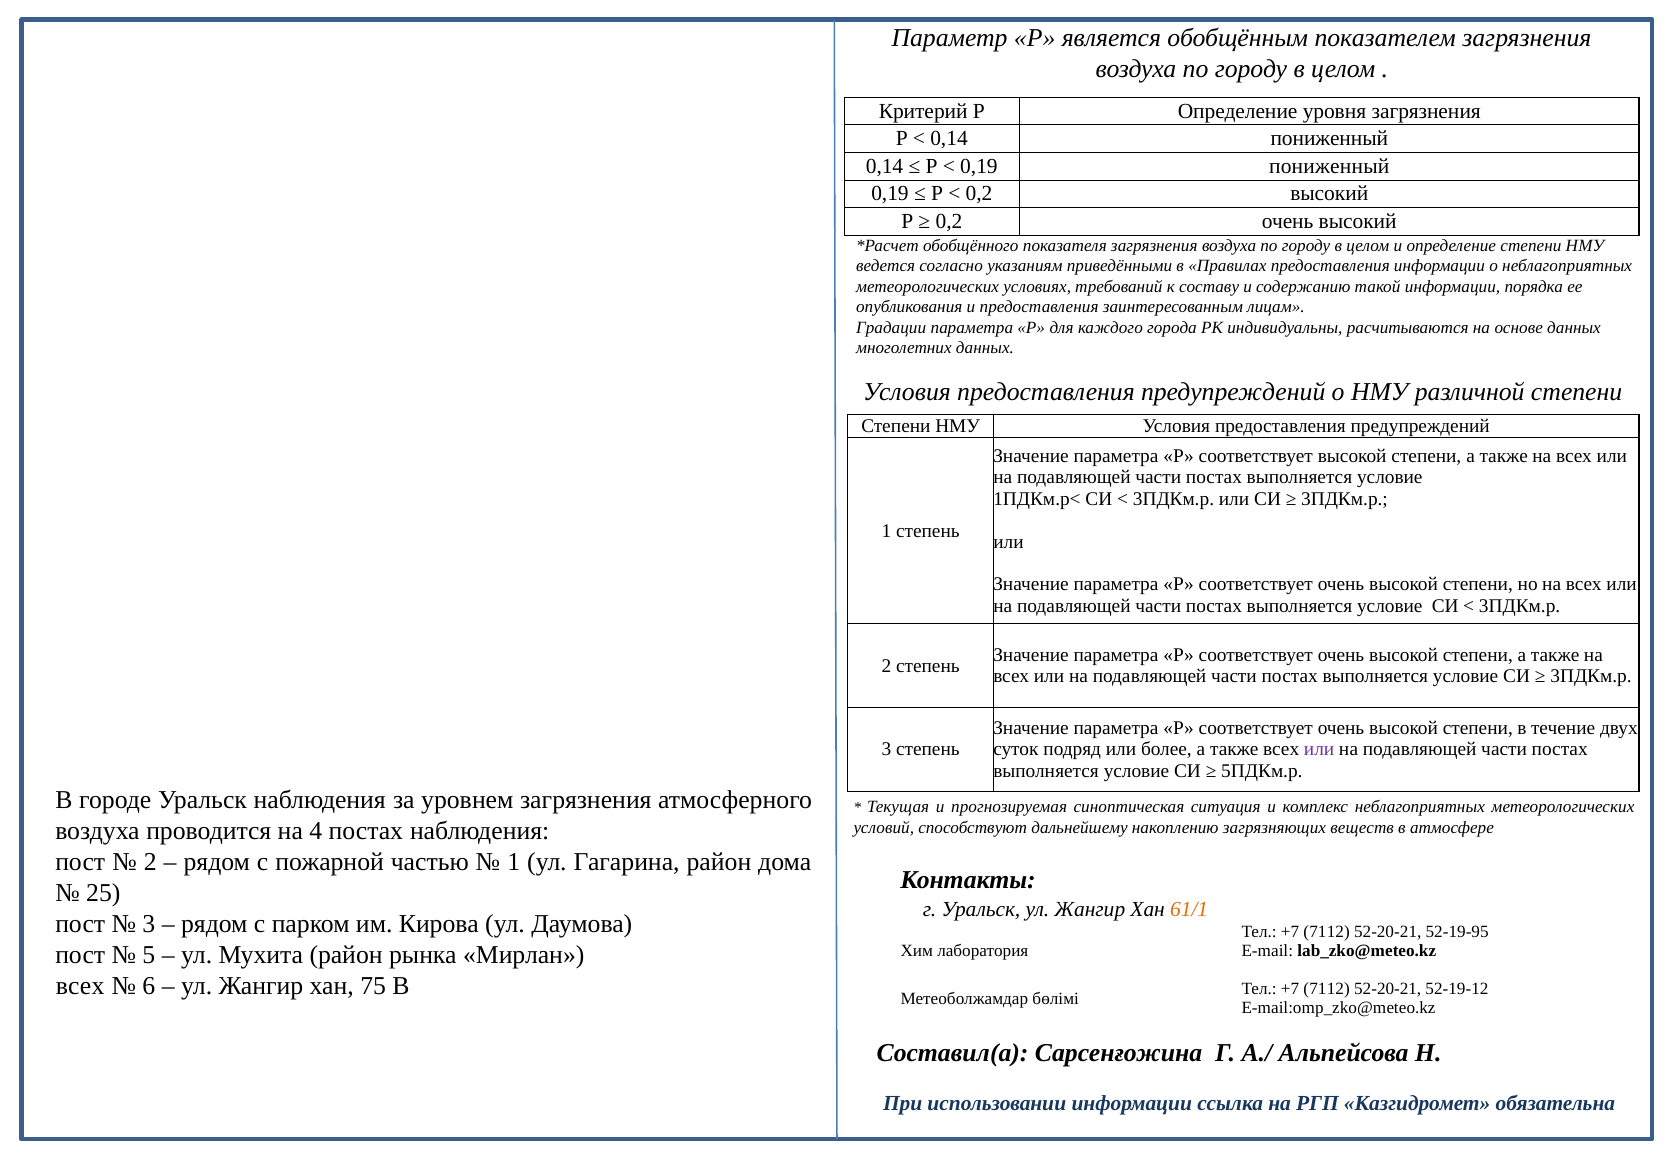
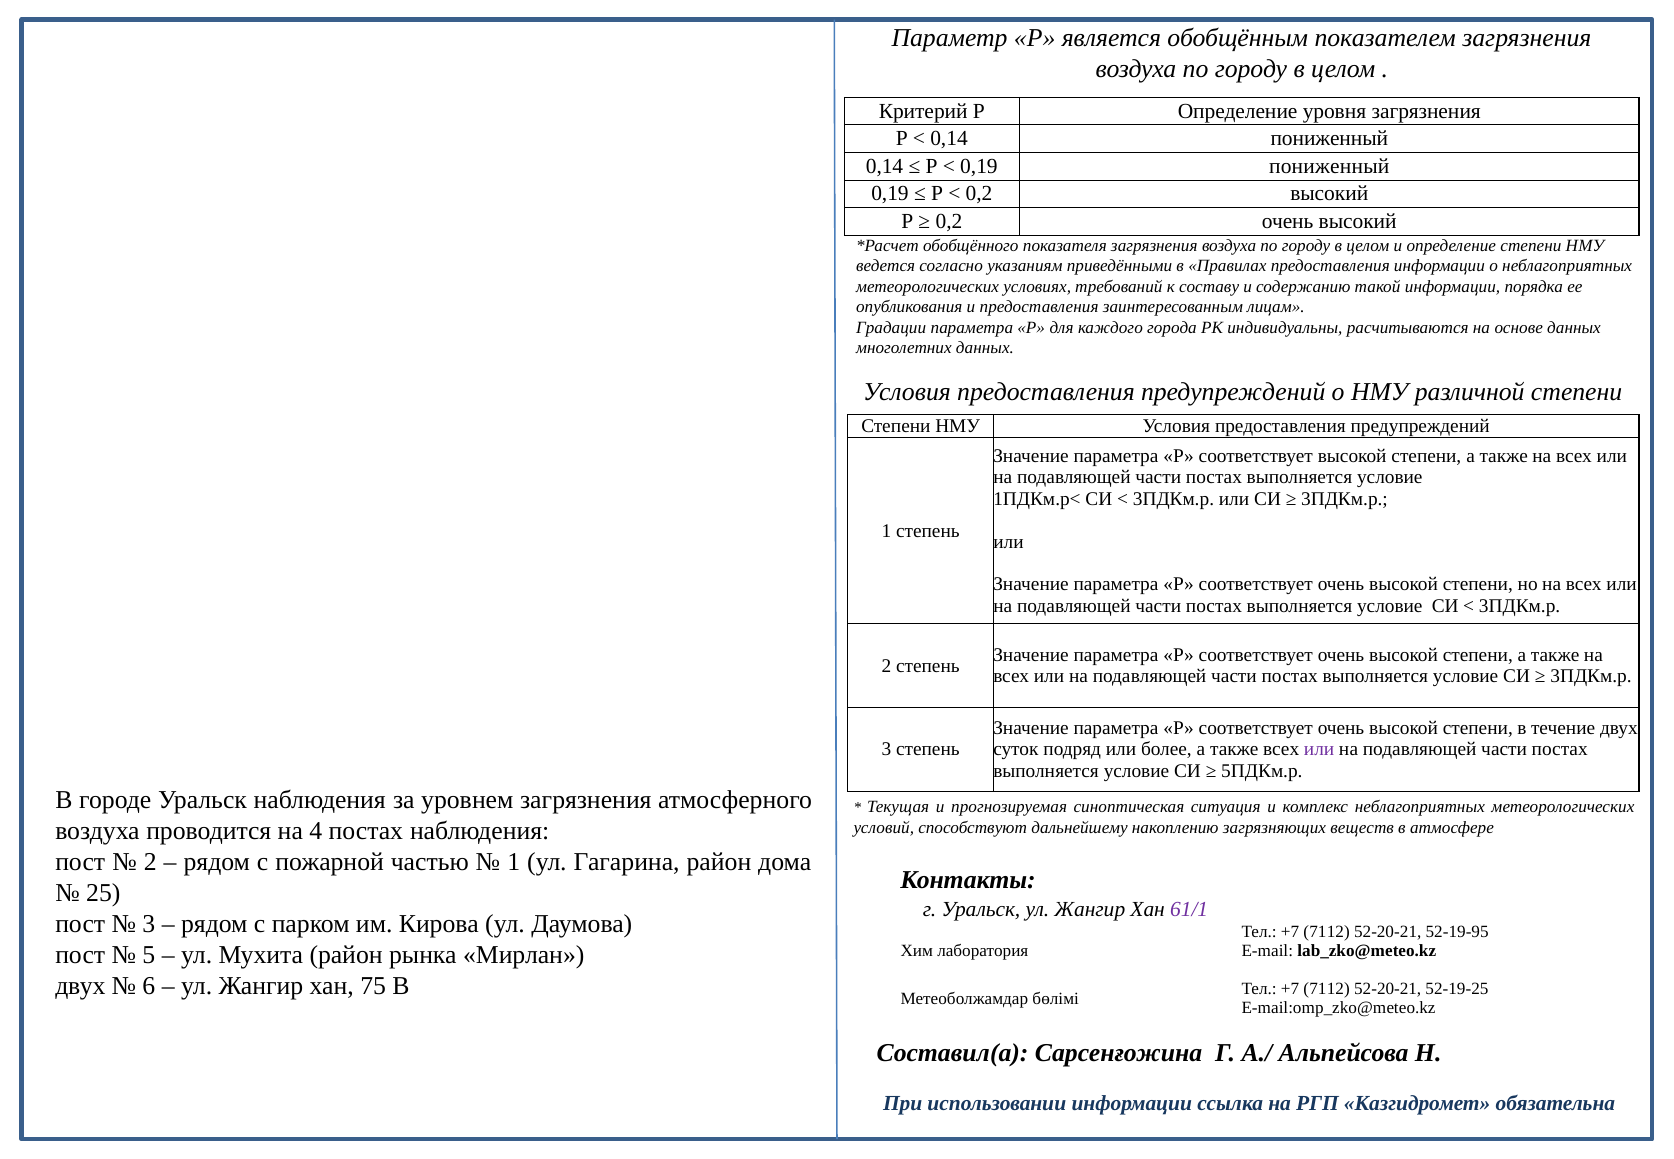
61/1 colour: orange -> purple
всех at (80, 985): всех -> двух
52-19-12: 52-19-12 -> 52-19-25
